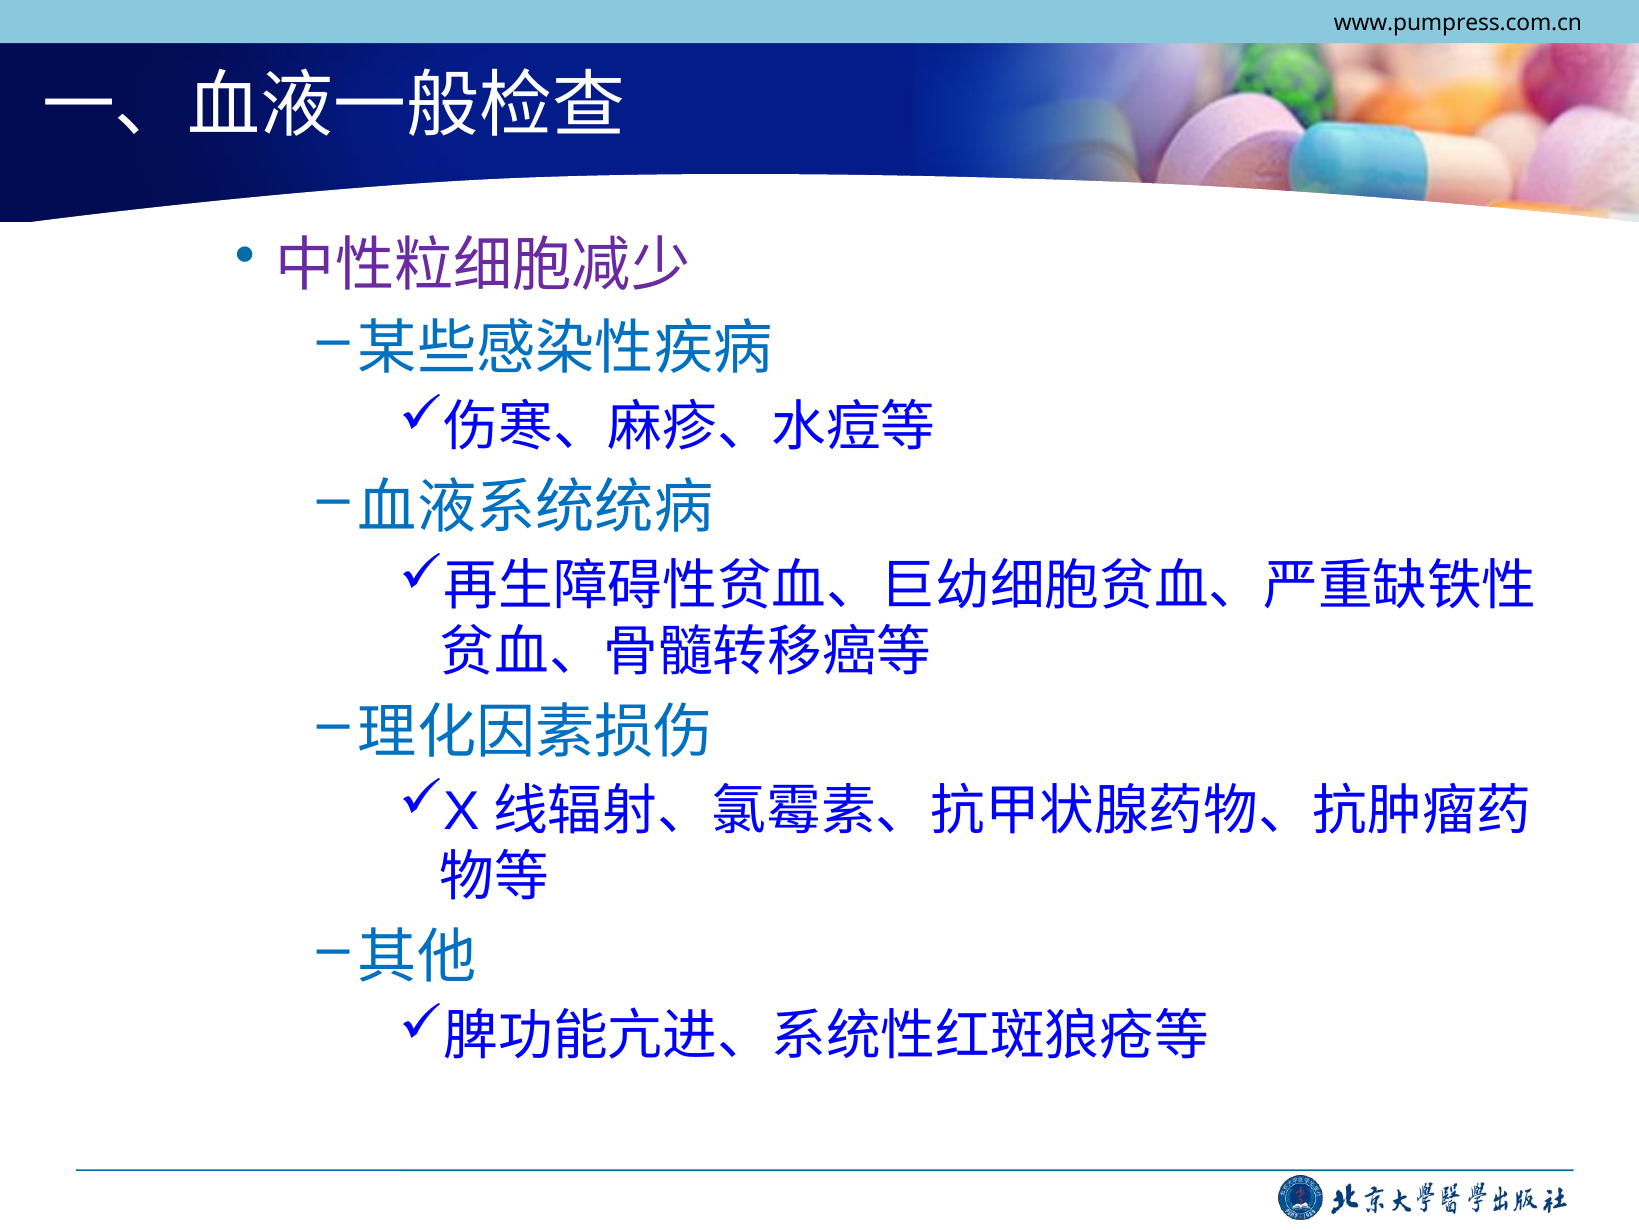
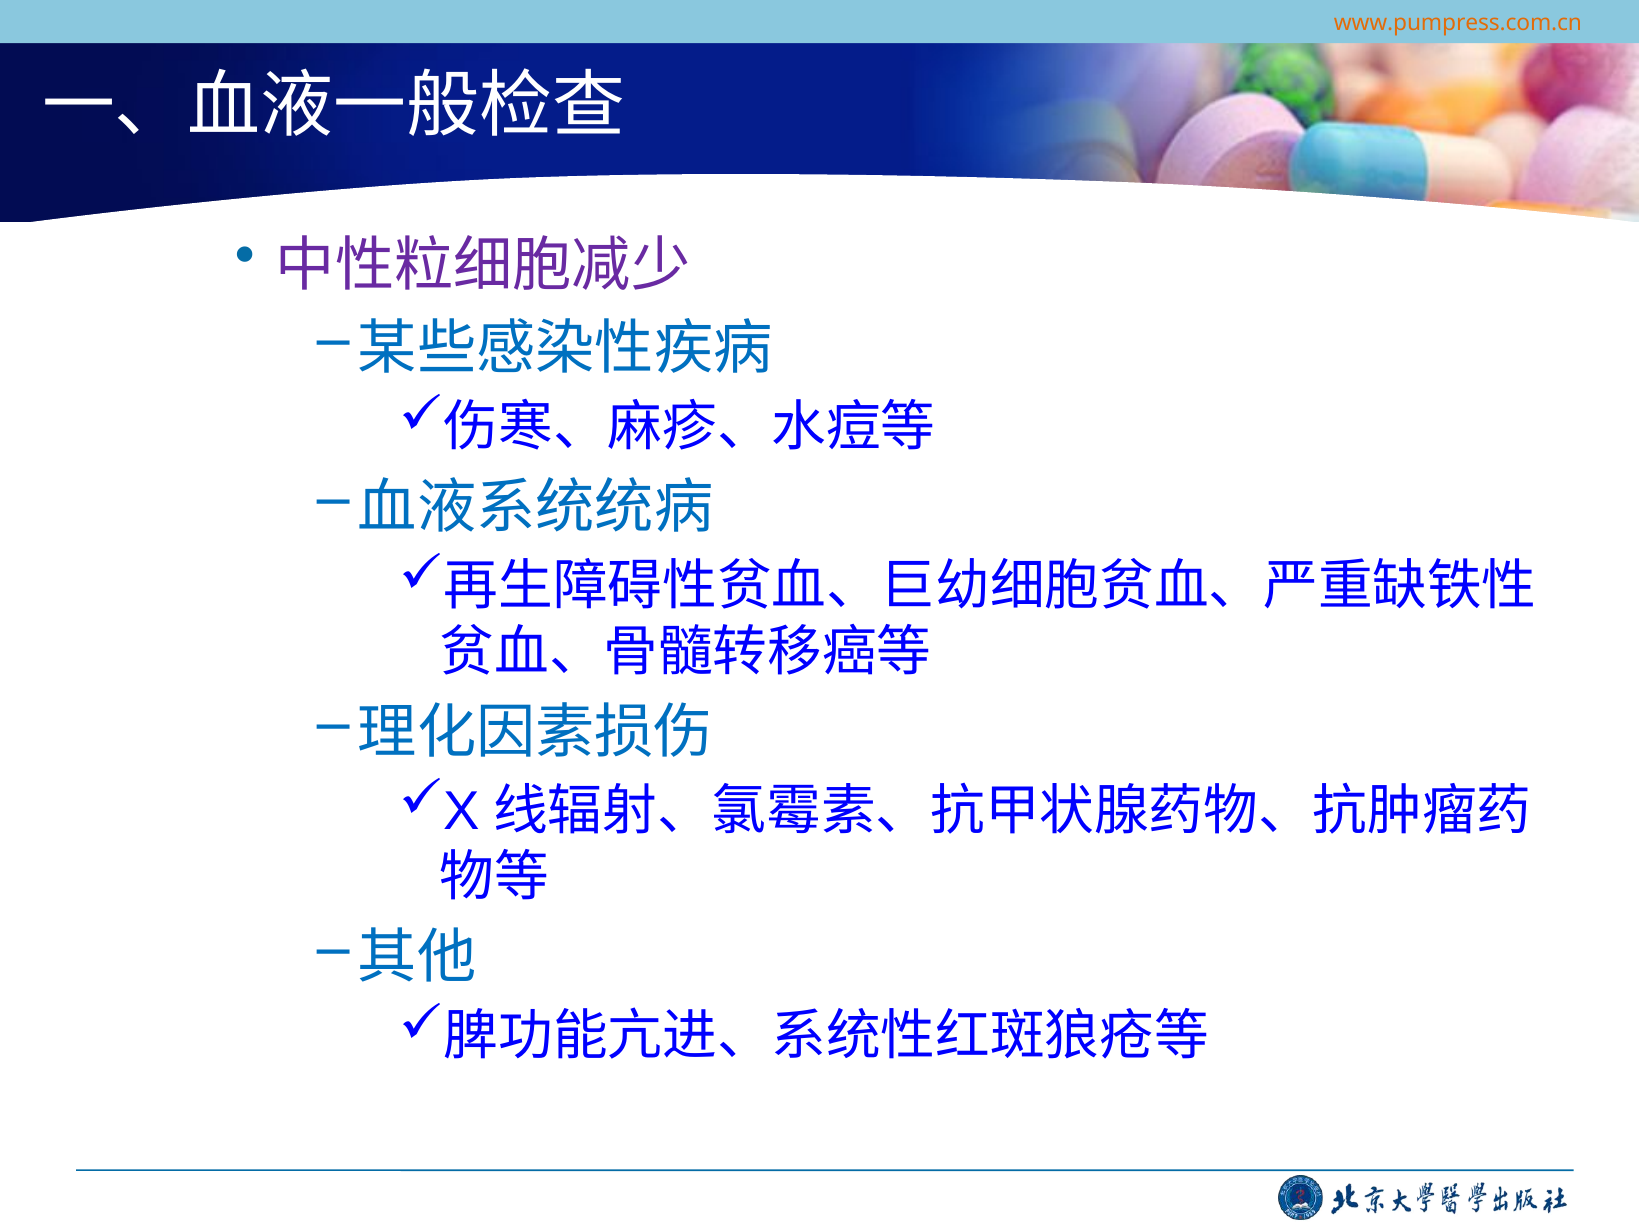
www.pumpress.com.cn colour: black -> orange
